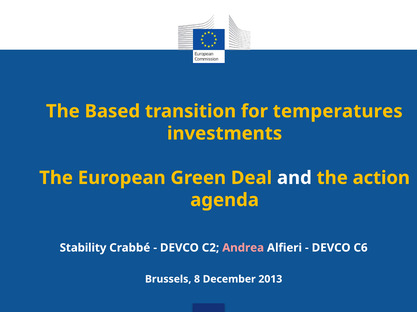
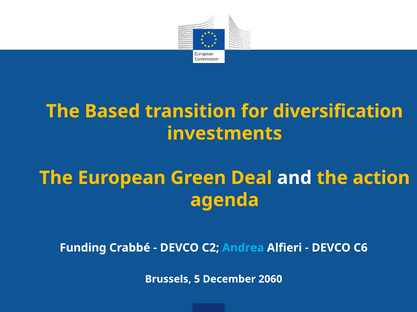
temperatures: temperatures -> diversification
Stability: Stability -> Funding
Andrea colour: pink -> light blue
8: 8 -> 5
2013: 2013 -> 2060
